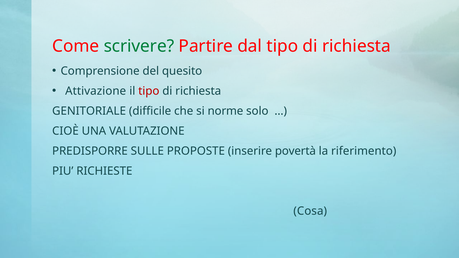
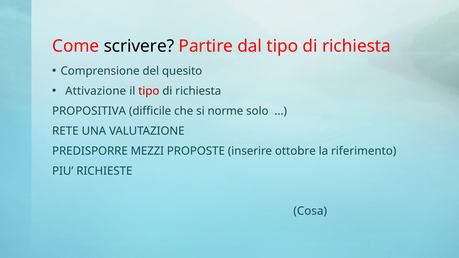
scrivere colour: green -> black
GENITORIALE: GENITORIALE -> PROPOSITIVA
CIOÈ: CIOÈ -> RETE
SULLE: SULLE -> MEZZI
povertà: povertà -> ottobre
